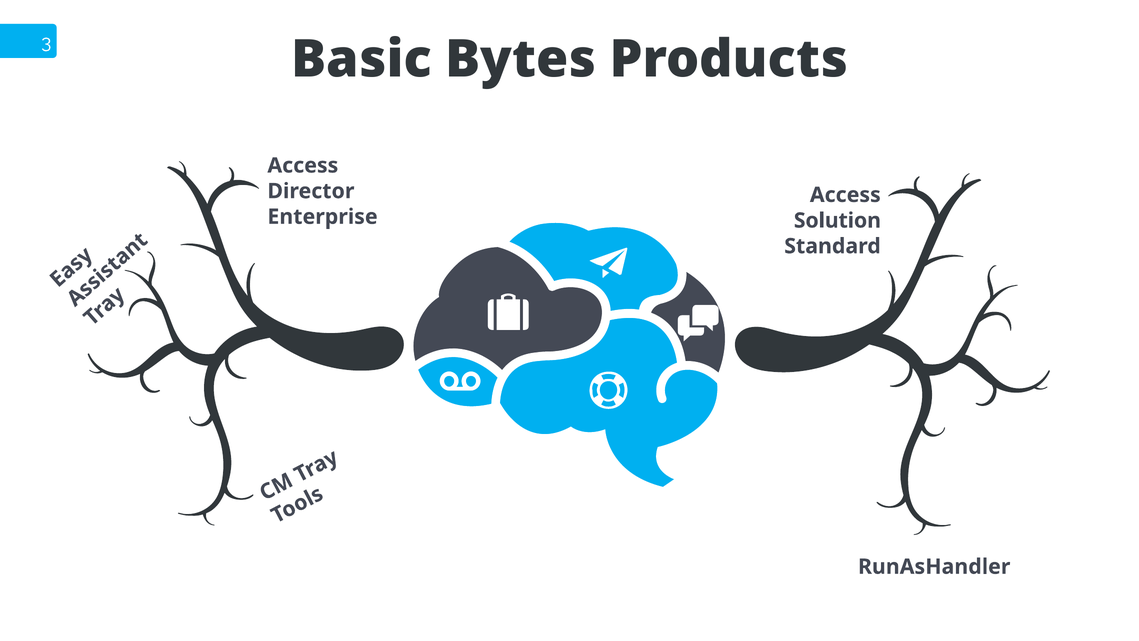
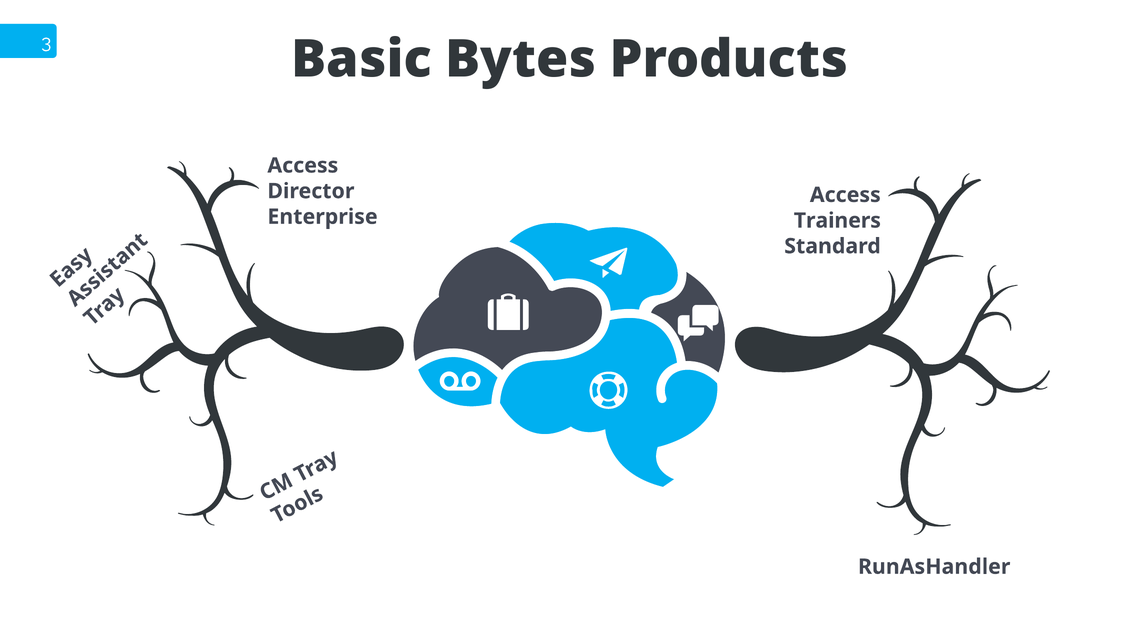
Solution: Solution -> Trainers
